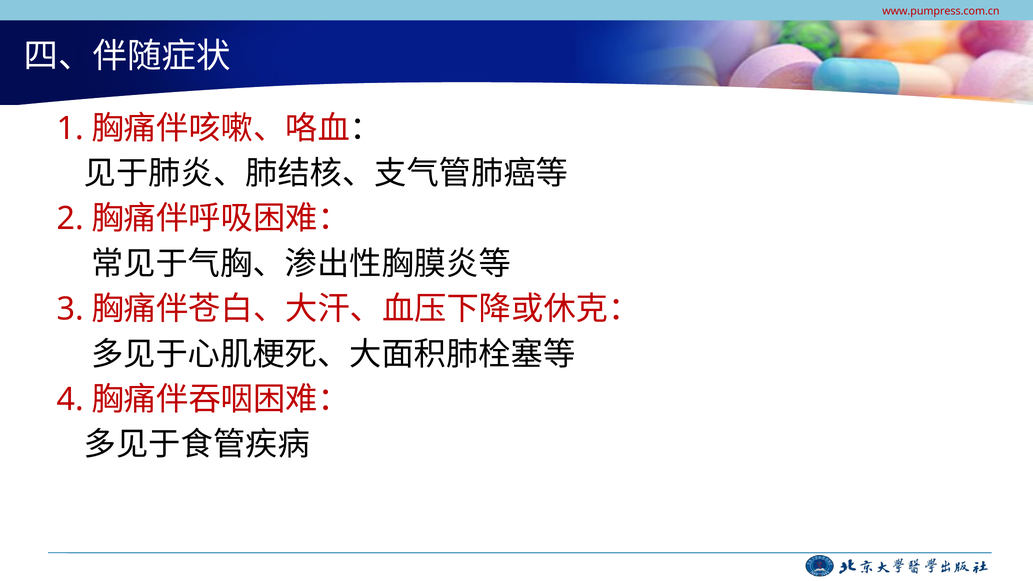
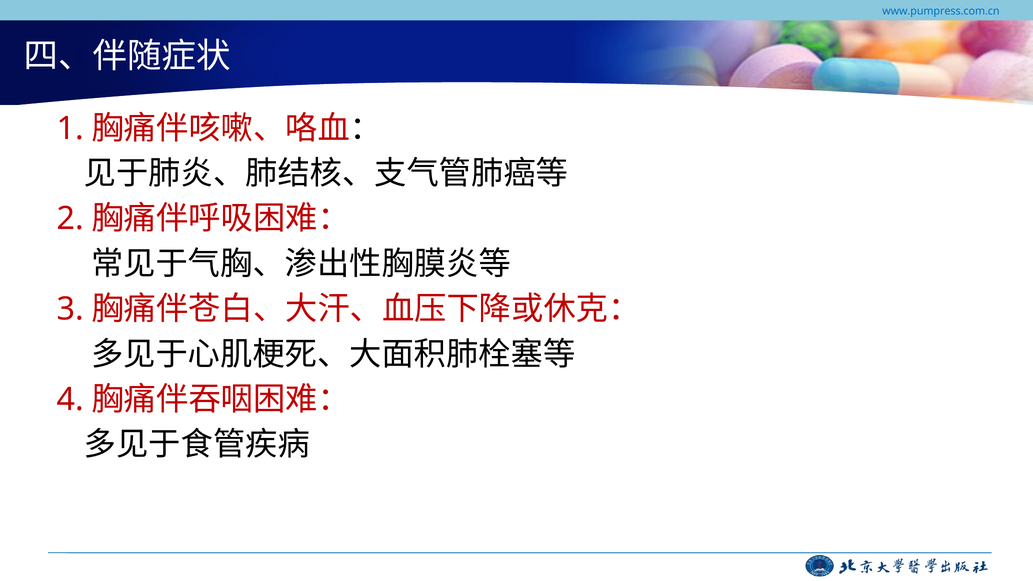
www.pumpress.com.cn colour: red -> blue
